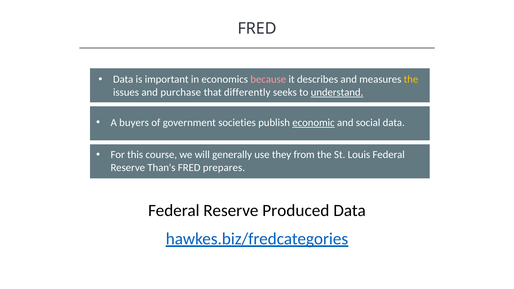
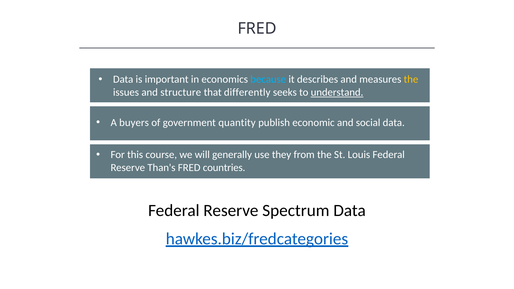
because colour: pink -> light blue
purchase: purchase -> structure
societies: societies -> quantity
economic underline: present -> none
prepares: prepares -> countries
Produced: Produced -> Spectrum
